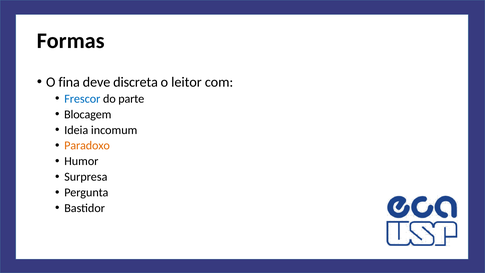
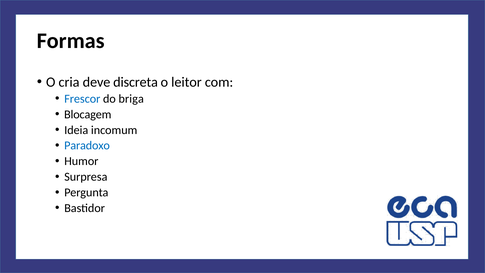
fina: fina -> cria
parte: parte -> briga
Paradoxo colour: orange -> blue
